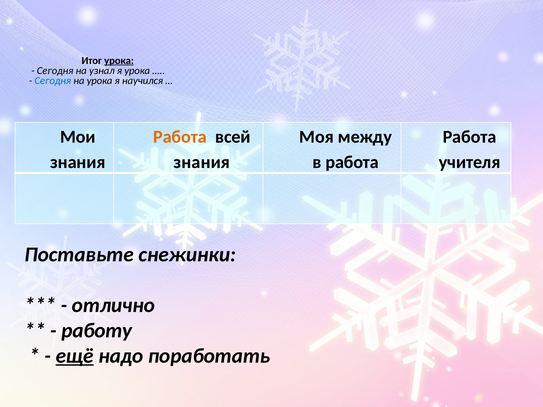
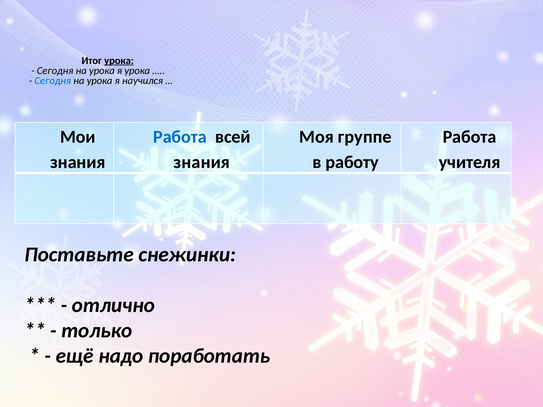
узнал at (102, 71): узнал -> урока
Работа at (180, 137) colour: orange -> blue
между: между -> группе
в работа: работа -> работу
работу: работу -> только
ещё underline: present -> none
